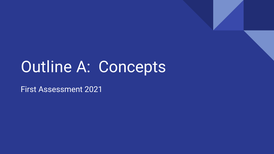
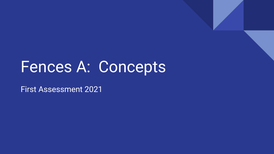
Outline: Outline -> Fences
